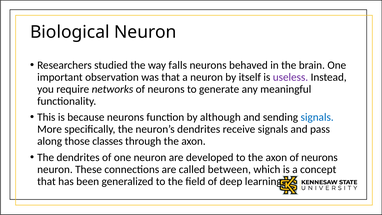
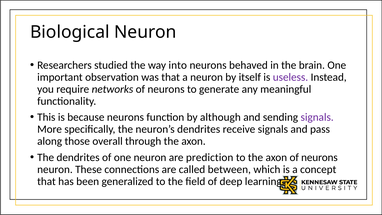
falls: falls -> into
signals at (317, 117) colour: blue -> purple
classes: classes -> overall
developed: developed -> prediction
